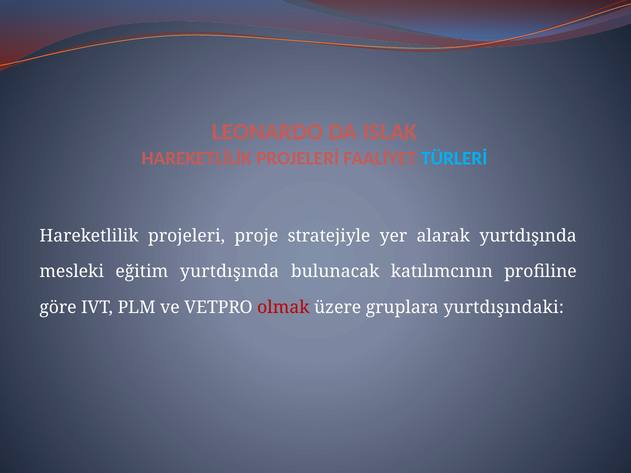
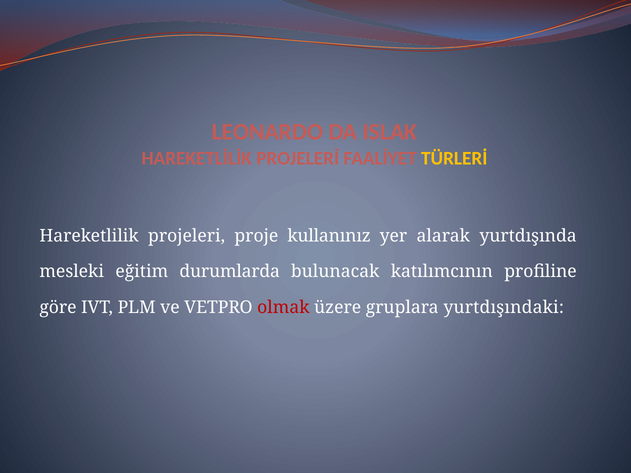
TÜRLERİ colour: light blue -> yellow
stratejiyle: stratejiyle -> kullanınız
eğitim yurtdışında: yurtdışında -> durumlarda
